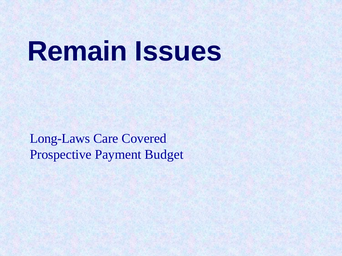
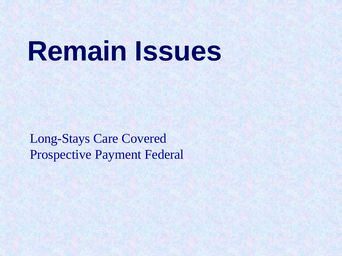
Long-Laws: Long-Laws -> Long-Stays
Budget: Budget -> Federal
